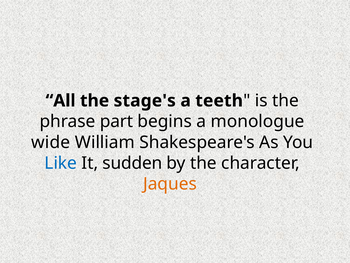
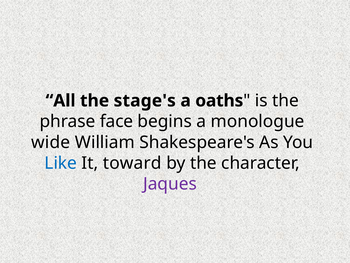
teeth: teeth -> oaths
part: part -> face
sudden: sudden -> toward
Jaques colour: orange -> purple
